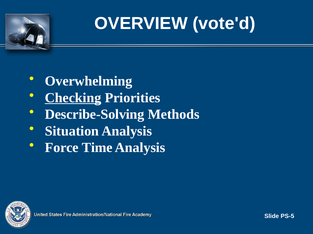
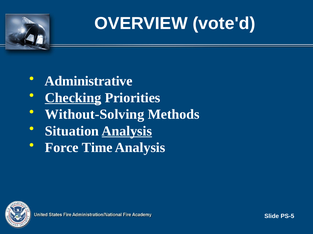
Overwhelming: Overwhelming -> Administrative
Describe-Solving: Describe-Solving -> Without-Solving
Analysis at (127, 131) underline: none -> present
